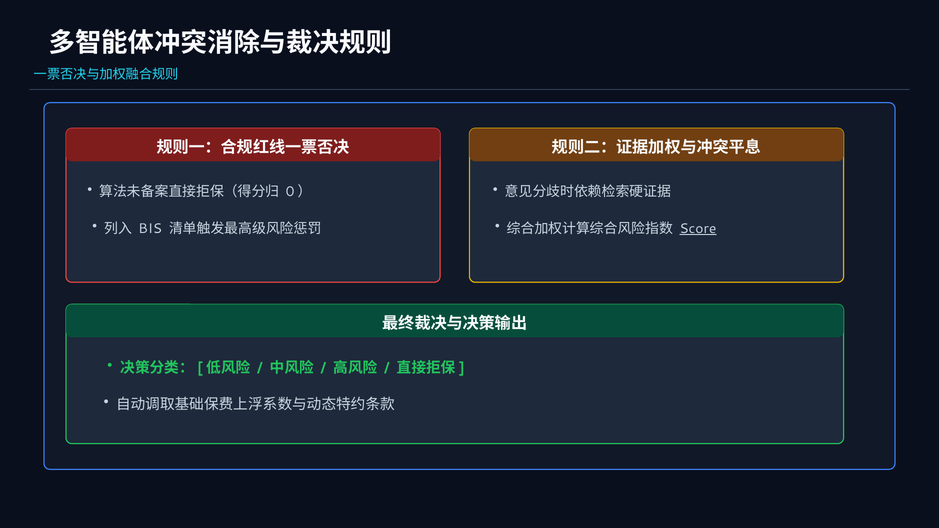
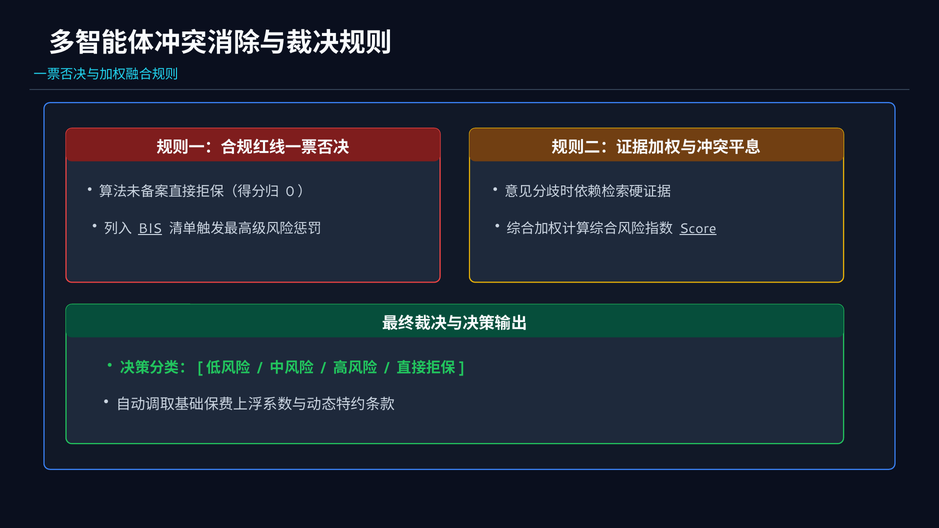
BIS underline: none -> present
